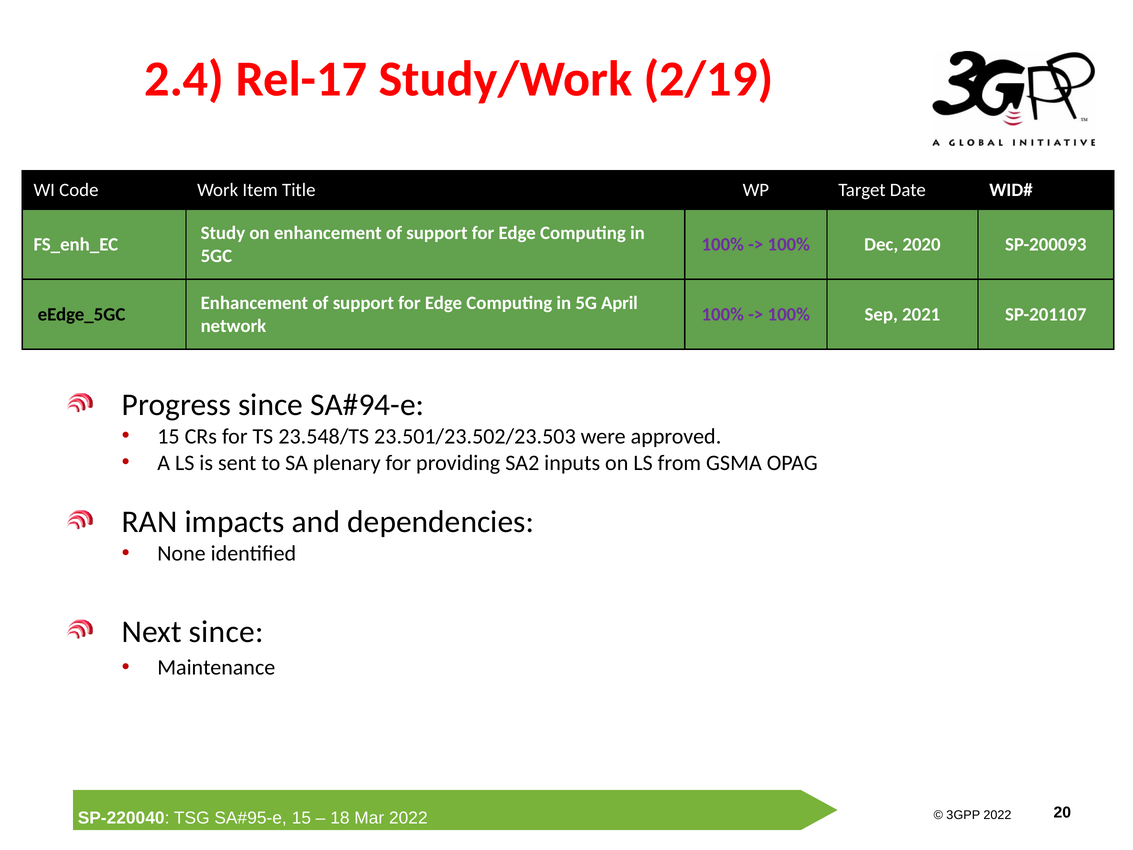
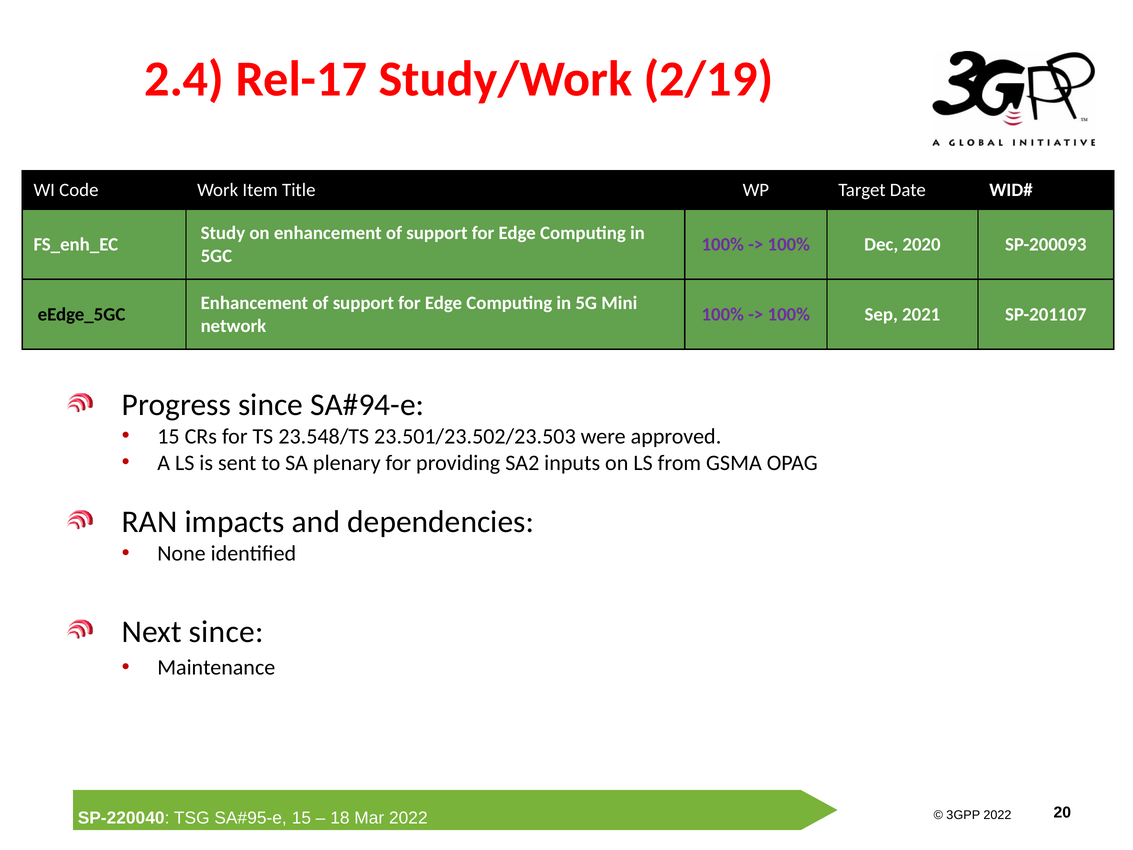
April: April -> Mini
